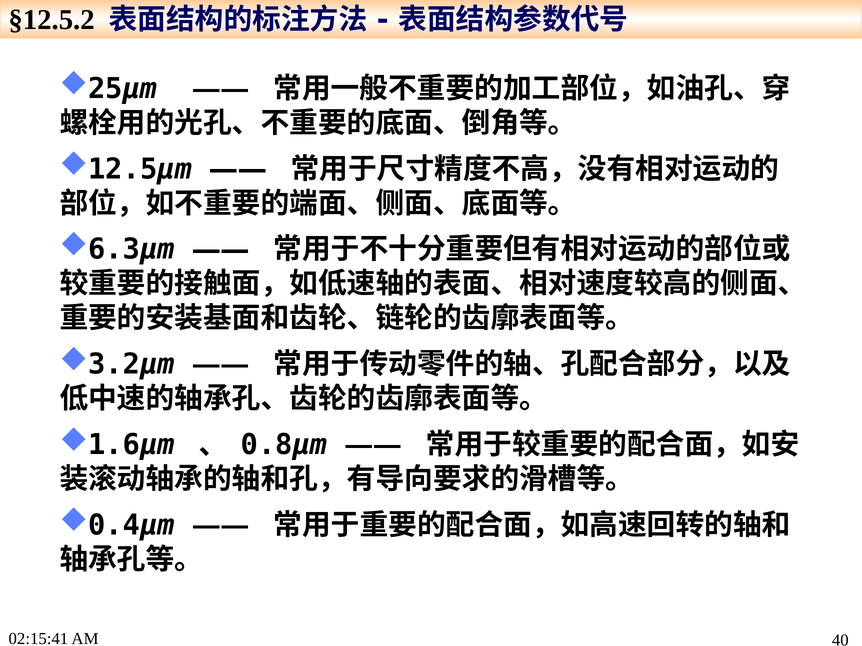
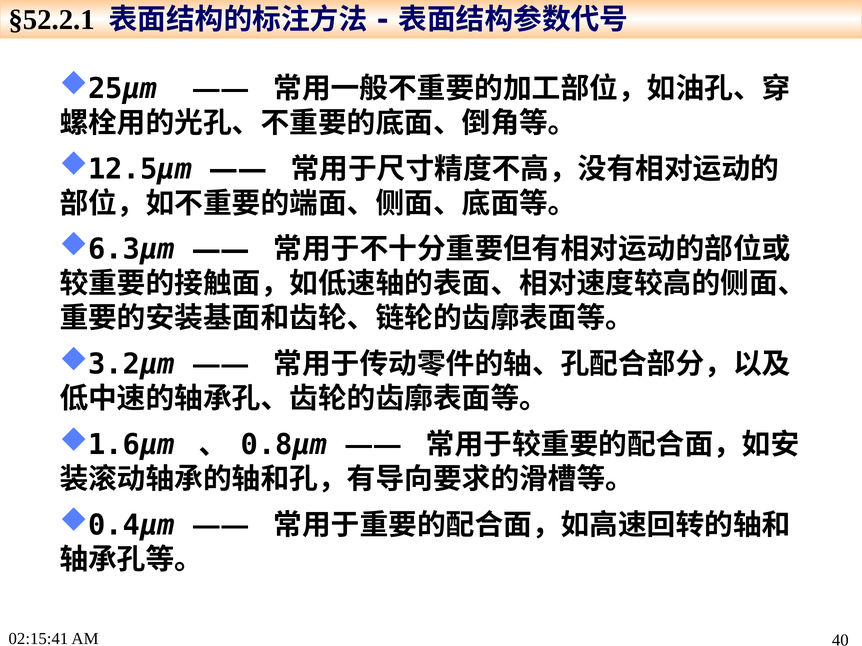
§12.5.2: §12.5.2 -> §52.2.1
